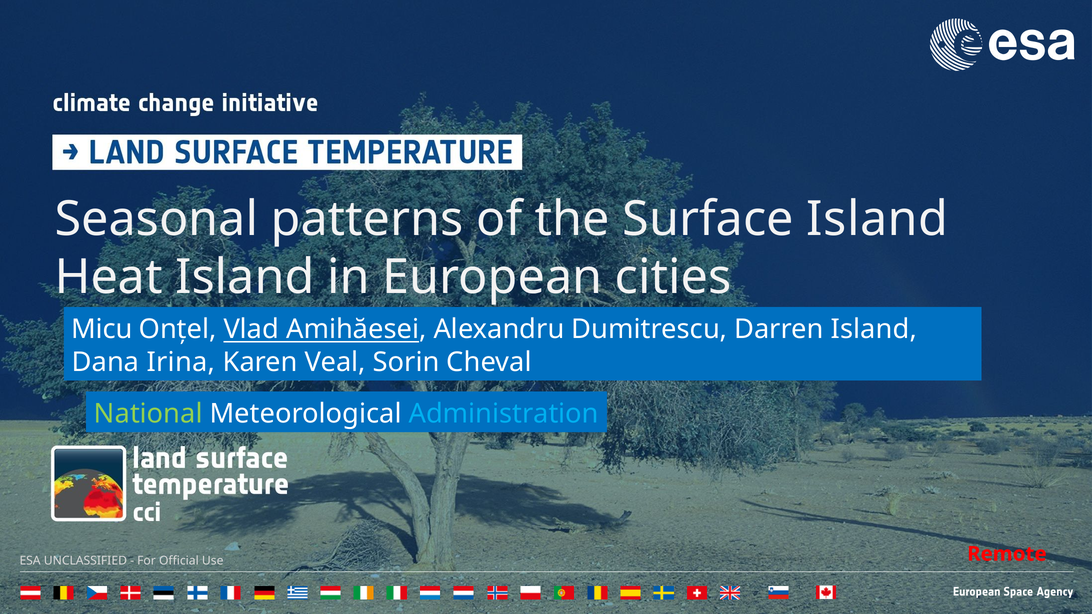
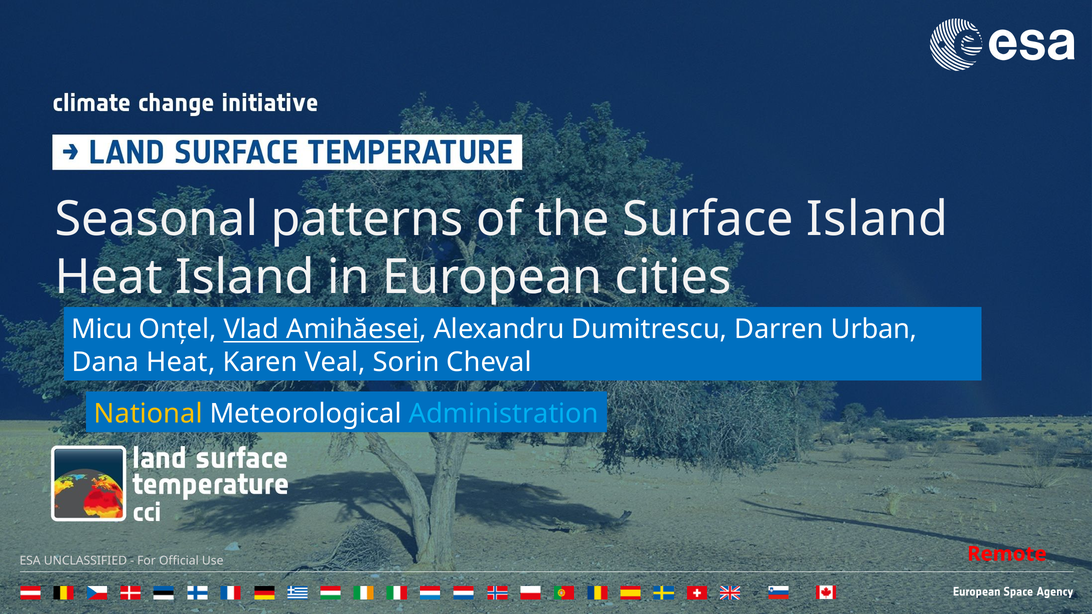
Darren Island: Island -> Urban
Dana Irina: Irina -> Heat
National colour: light green -> yellow
